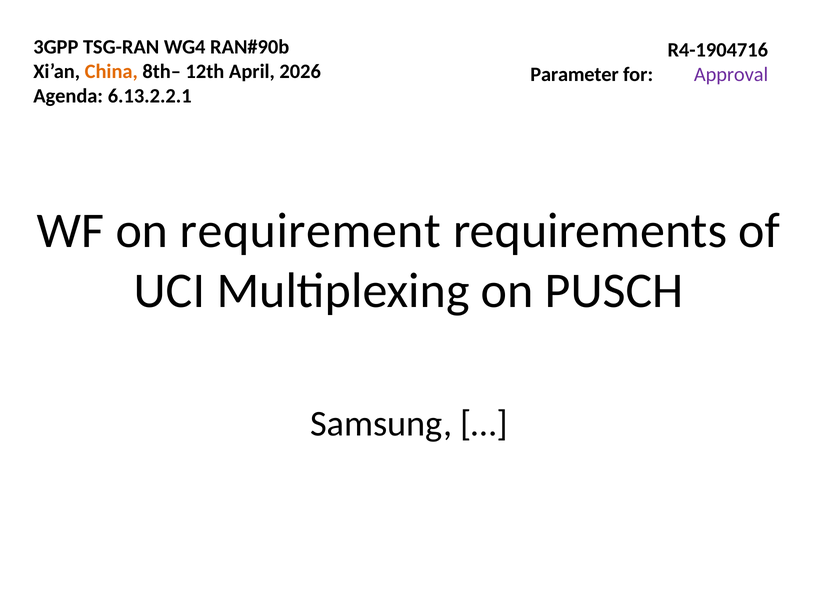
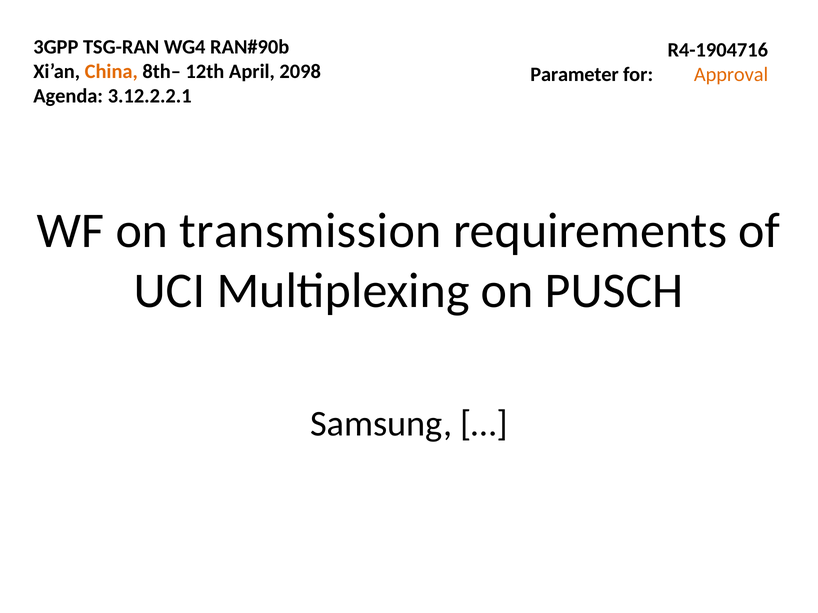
2026: 2026 -> 2098
Approval colour: purple -> orange
6.13.2.2.1: 6.13.2.2.1 -> 3.12.2.2.1
requirement: requirement -> transmission
